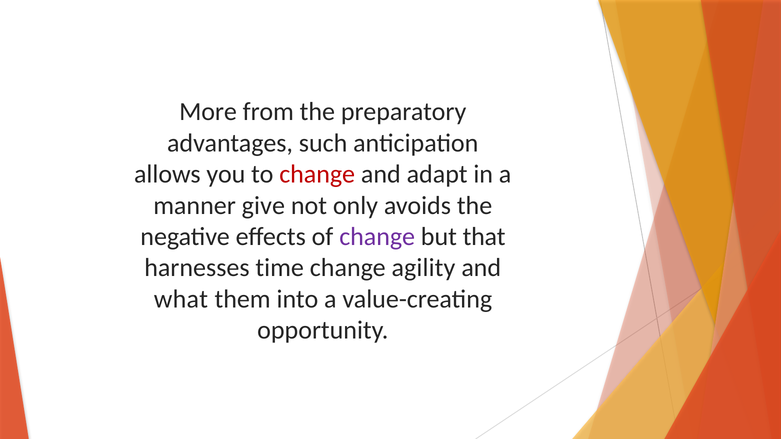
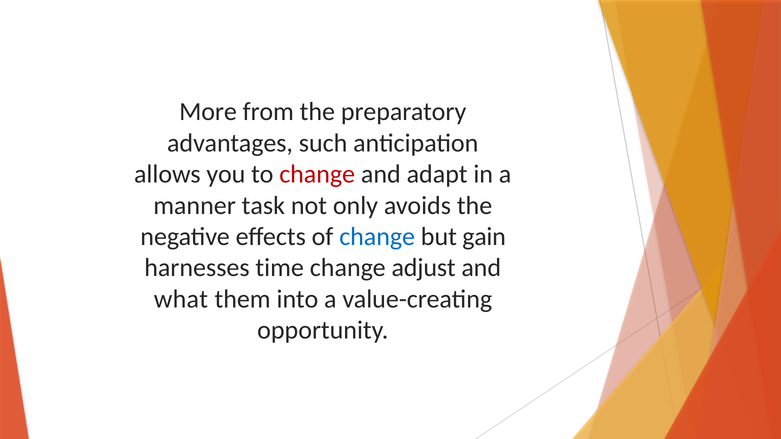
give: give -> task
change at (377, 237) colour: purple -> blue
that: that -> gain
agility: agility -> adjust
